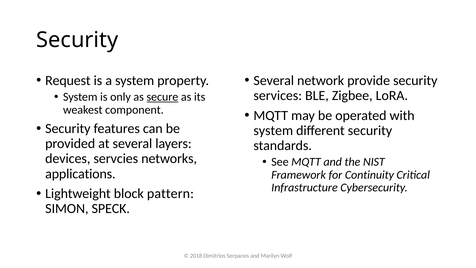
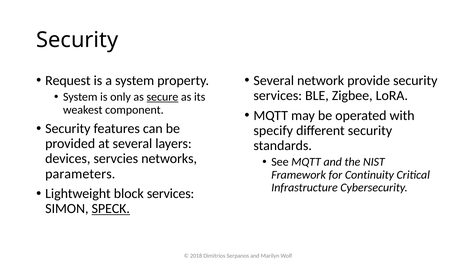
system at (273, 130): system -> specify
applications: applications -> parameters
block pattern: pattern -> services
SPECK underline: none -> present
